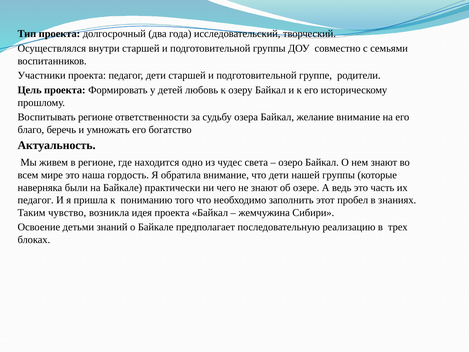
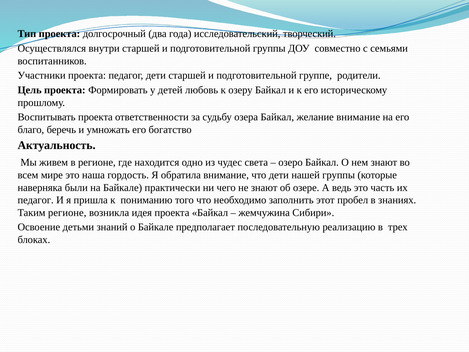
Воспитывать регионе: регионе -> проекта
Таким чувство: чувство -> регионе
